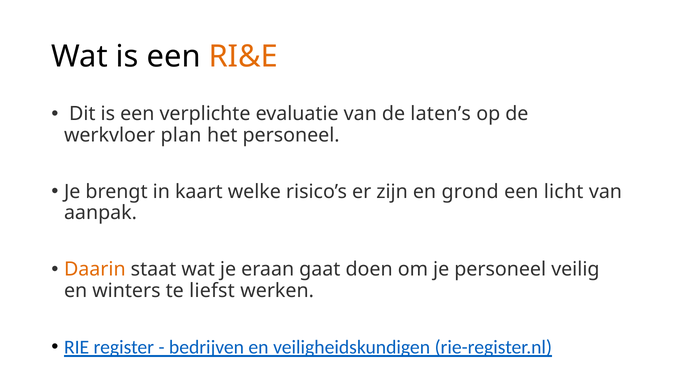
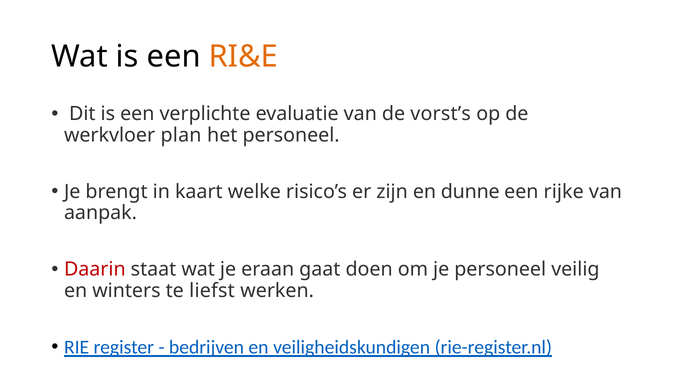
laten’s: laten’s -> vorst’s
grond: grond -> dunne
licht: licht -> rijke
Daarin colour: orange -> red
